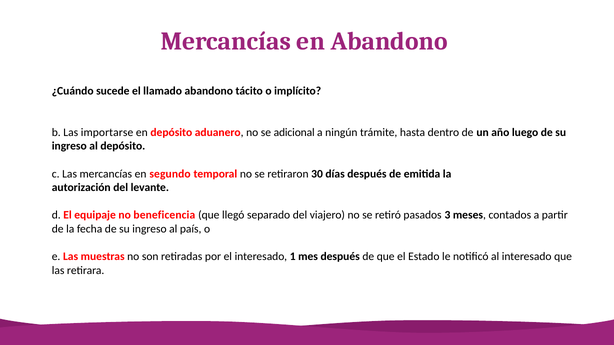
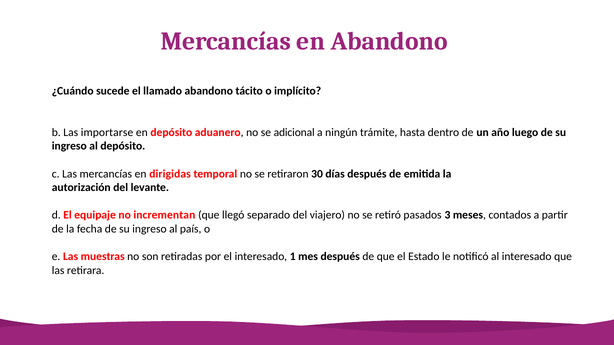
segundo: segundo -> dirigidas
beneficencia: beneficencia -> incrementan
